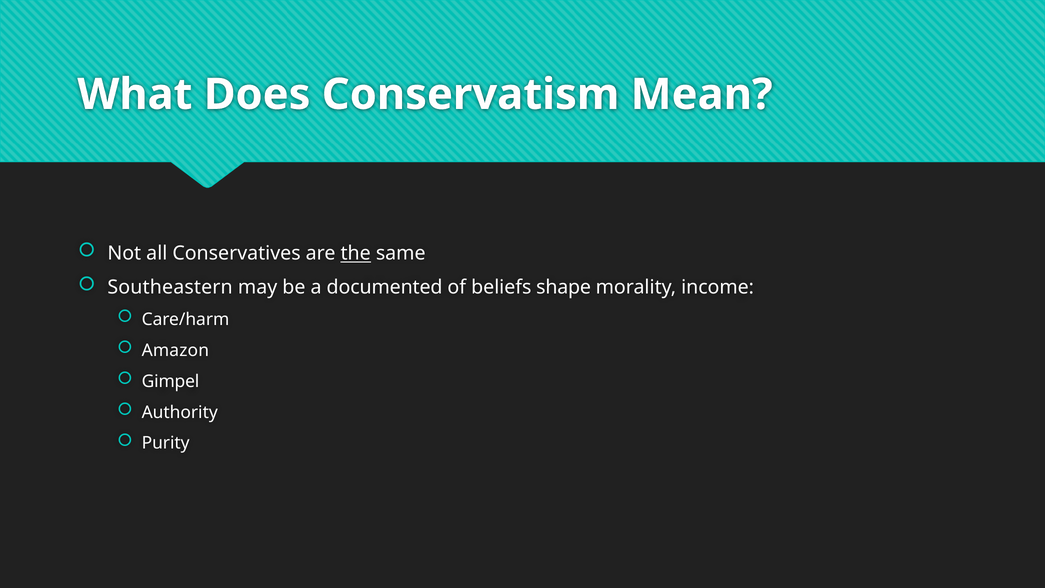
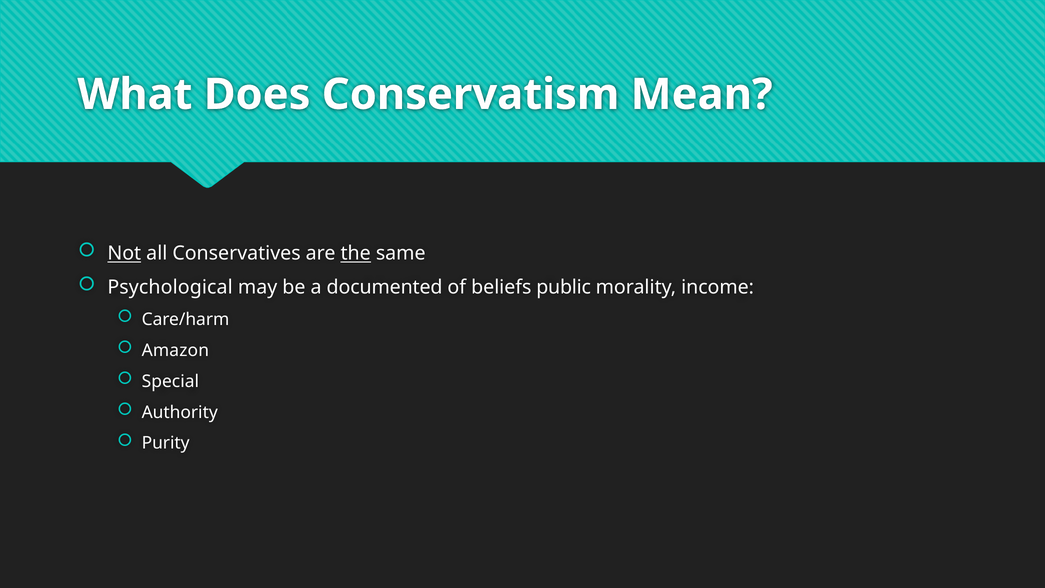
Not underline: none -> present
Southeastern: Southeastern -> Psychological
shape: shape -> public
Gimpel: Gimpel -> Special
